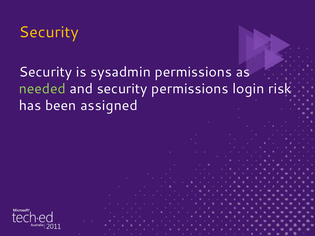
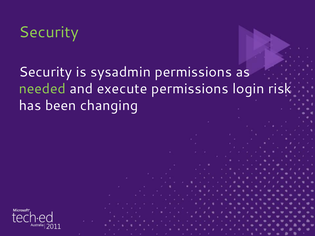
Security at (49, 32) colour: yellow -> light green
and security: security -> execute
assigned: assigned -> changing
